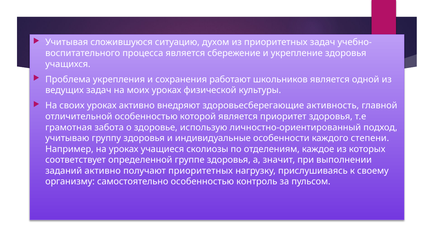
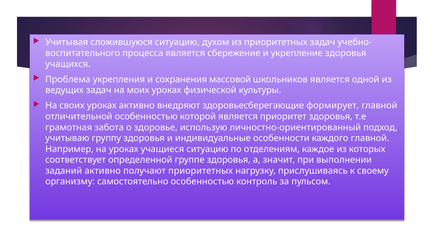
работают: работают -> массовой
активность: активность -> формирует
каждого степени: степени -> главной
учащиеся сколиозы: сколиозы -> ситуацию
